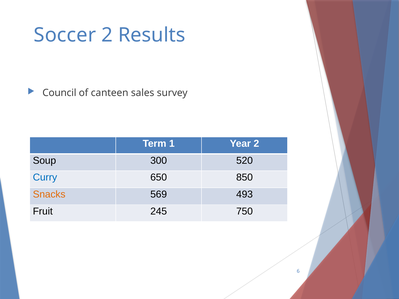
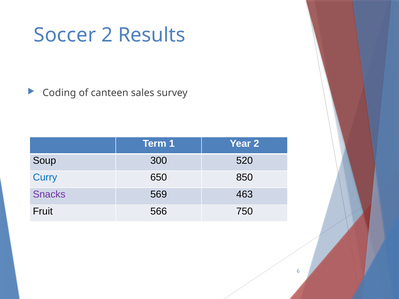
Council: Council -> Coding
Snacks colour: orange -> purple
493: 493 -> 463
245: 245 -> 566
